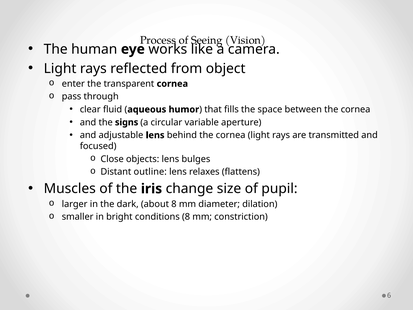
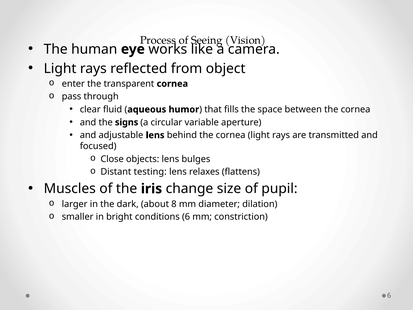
outline: outline -> testing
conditions 8: 8 -> 6
